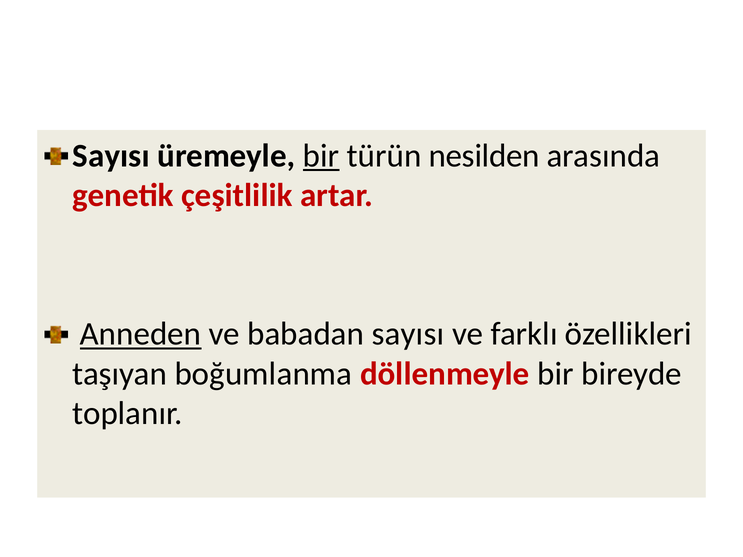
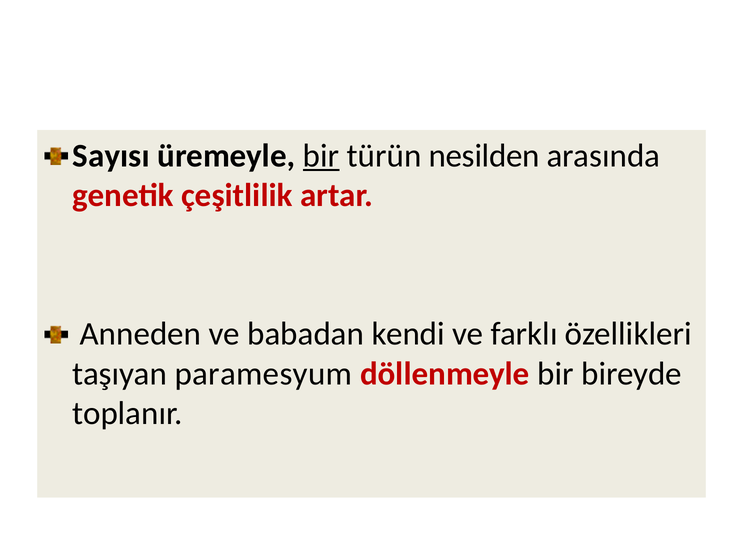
Anneden underline: present -> none
babadan sayısı: sayısı -> kendi
boğumlanma: boğumlanma -> paramesyum
